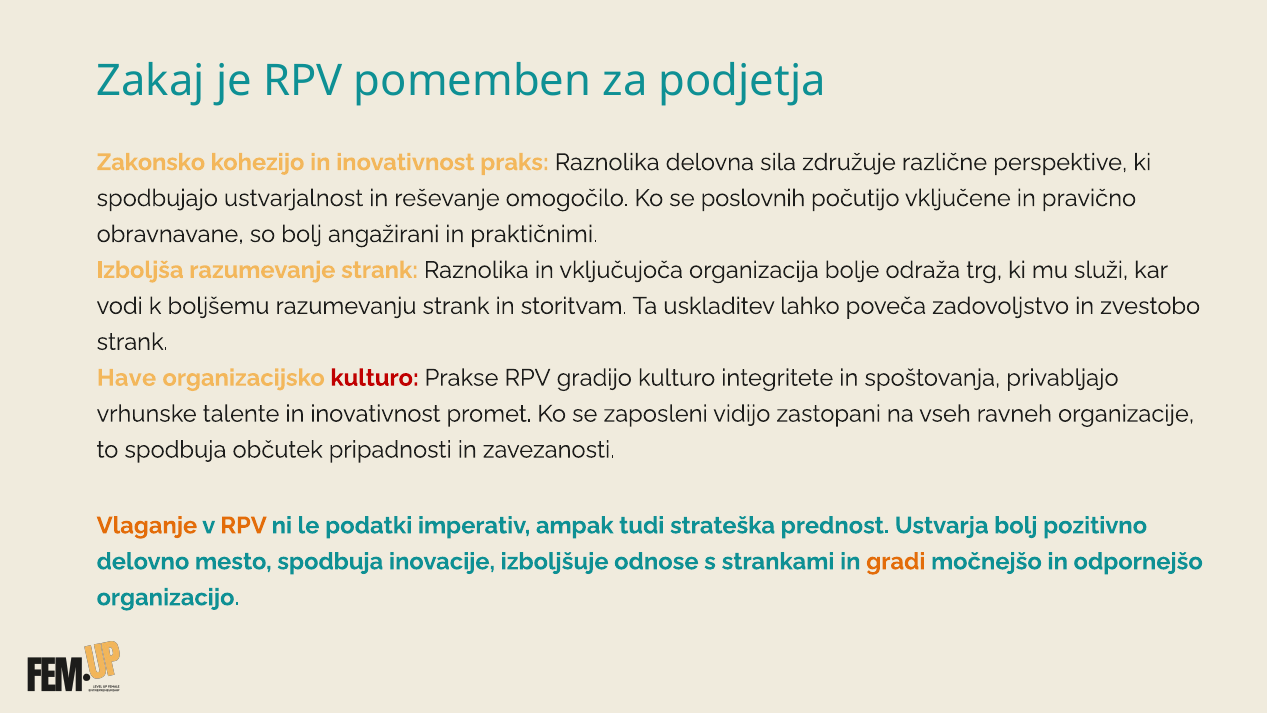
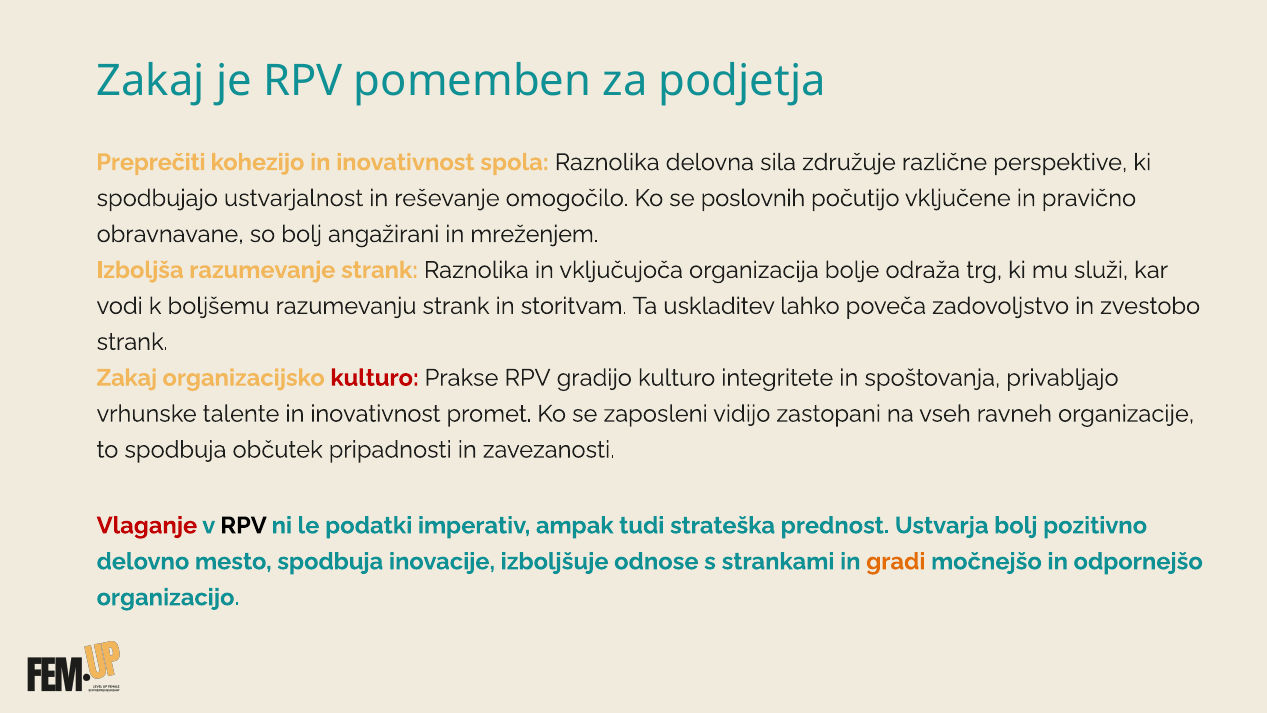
Zakonsko: Zakonsko -> Preprečiti
praks: praks -> spola
praktičnimi: praktičnimi -> mreženjem
Have at (127, 378): Have -> Zakaj
Vlaganje colour: orange -> red
RPV at (244, 525) colour: orange -> black
